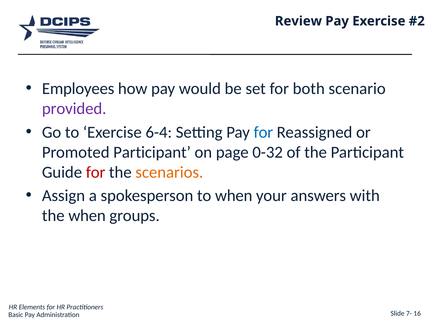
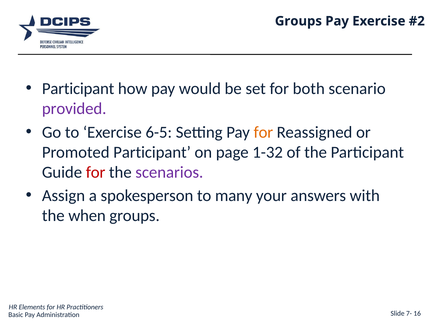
Review at (298, 21): Review -> Groups
Employees at (78, 89): Employees -> Participant
6-4: 6-4 -> 6-5
for at (263, 132) colour: blue -> orange
0-32: 0-32 -> 1-32
scenarios colour: orange -> purple
to when: when -> many
